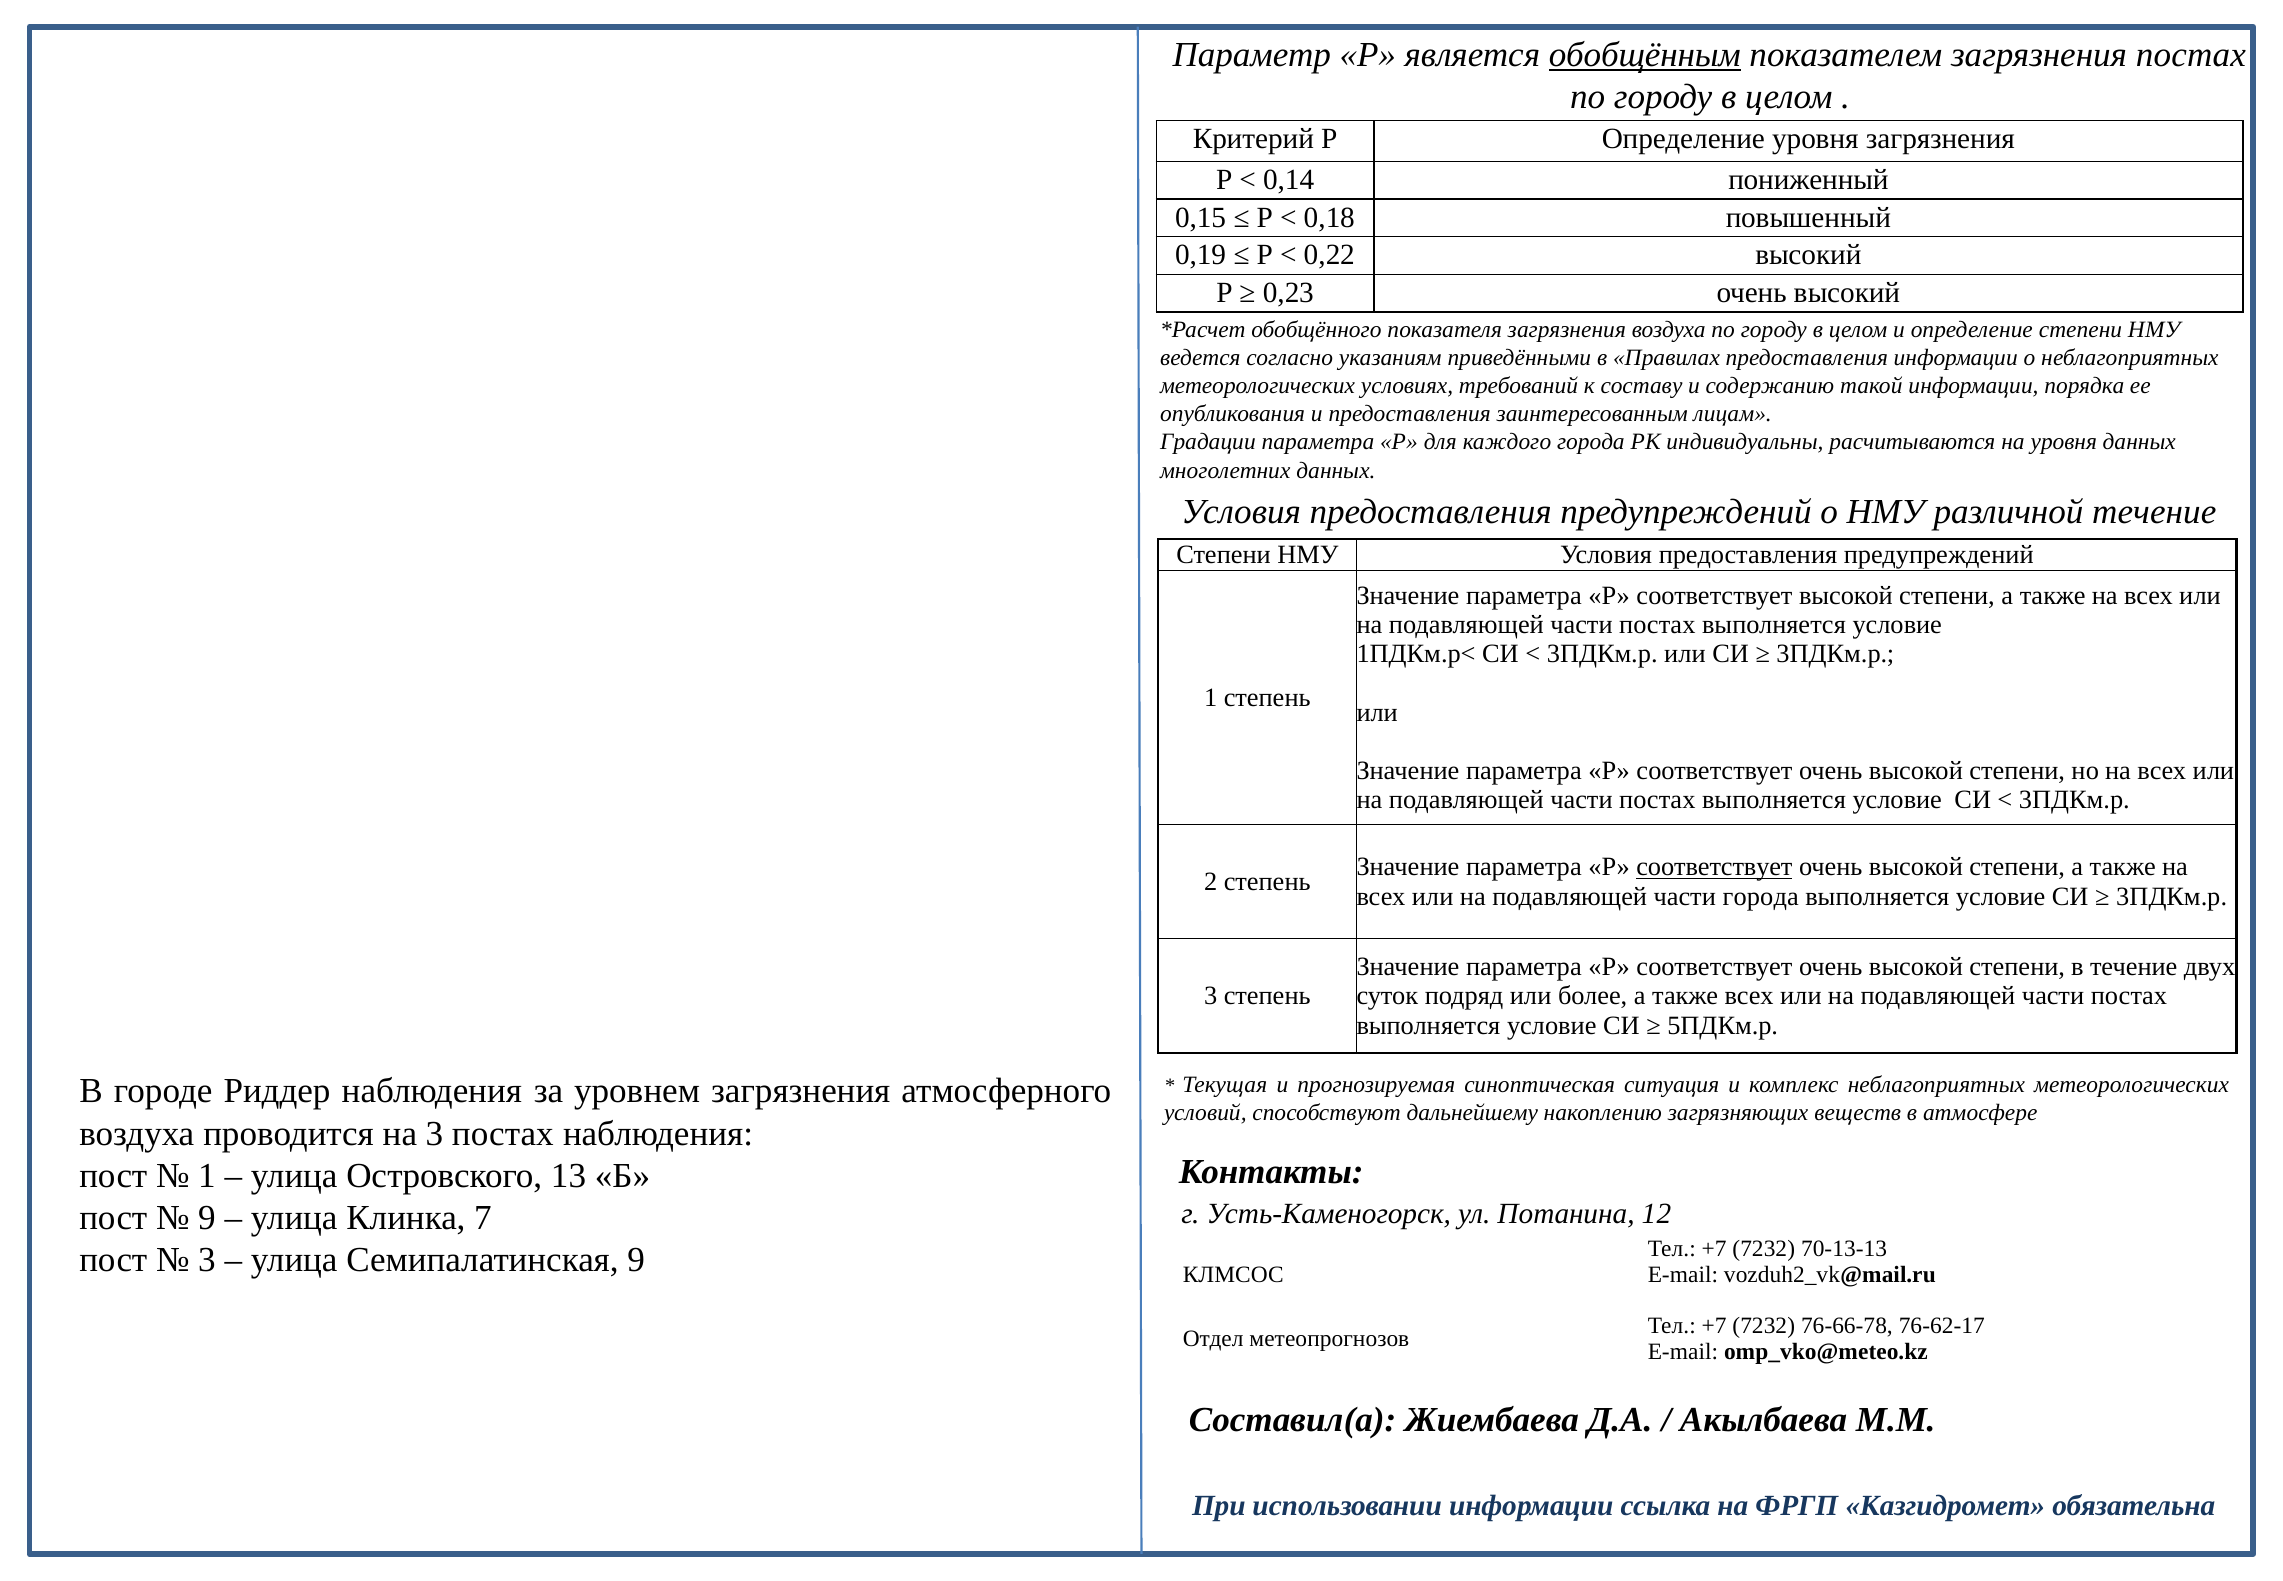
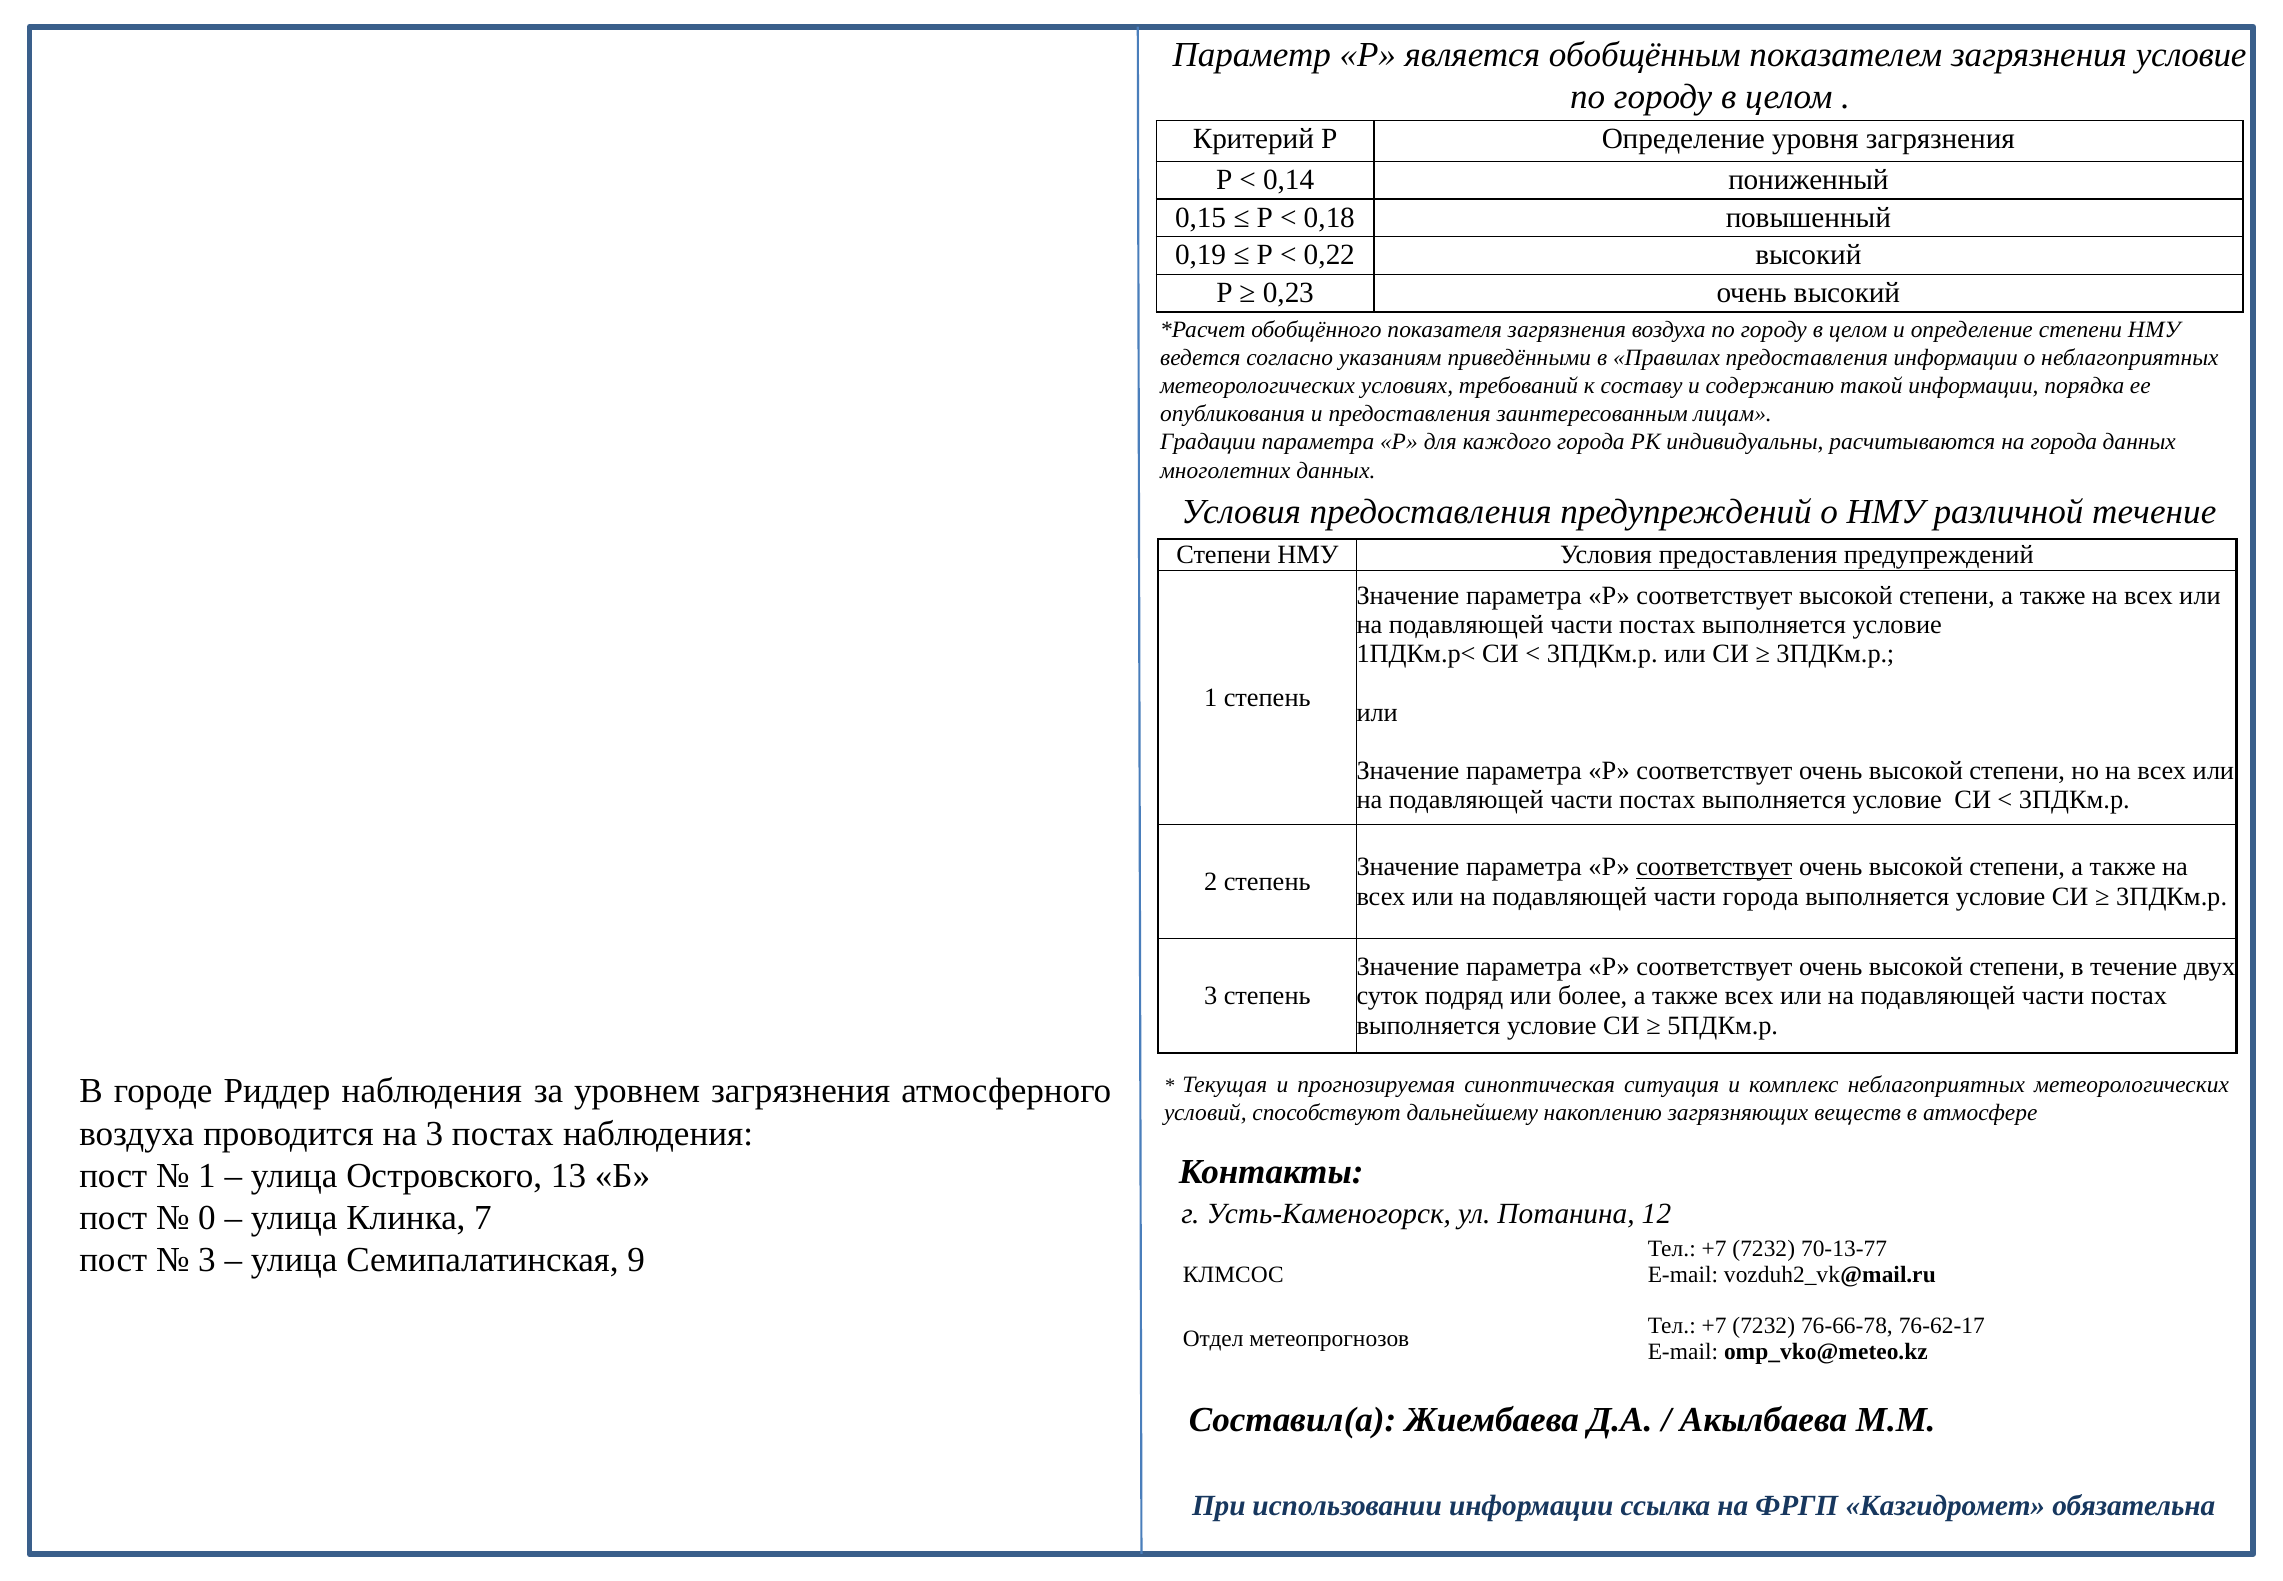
обобщённым underline: present -> none
загрязнения постах: постах -> условие
на уровня: уровня -> города
9 at (207, 1217): 9 -> 0
70-13-13: 70-13-13 -> 70-13-77
